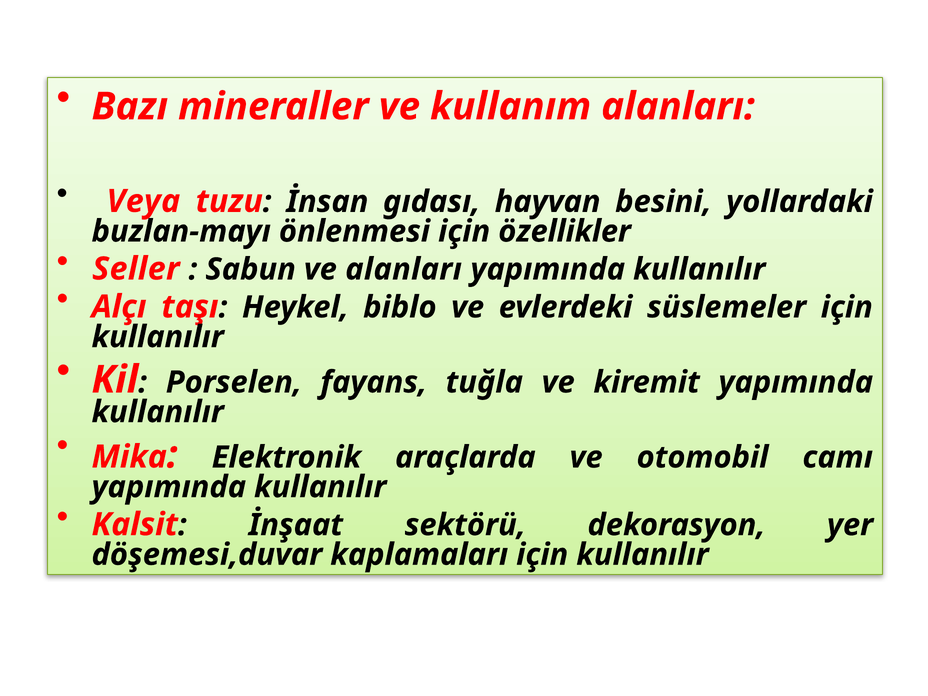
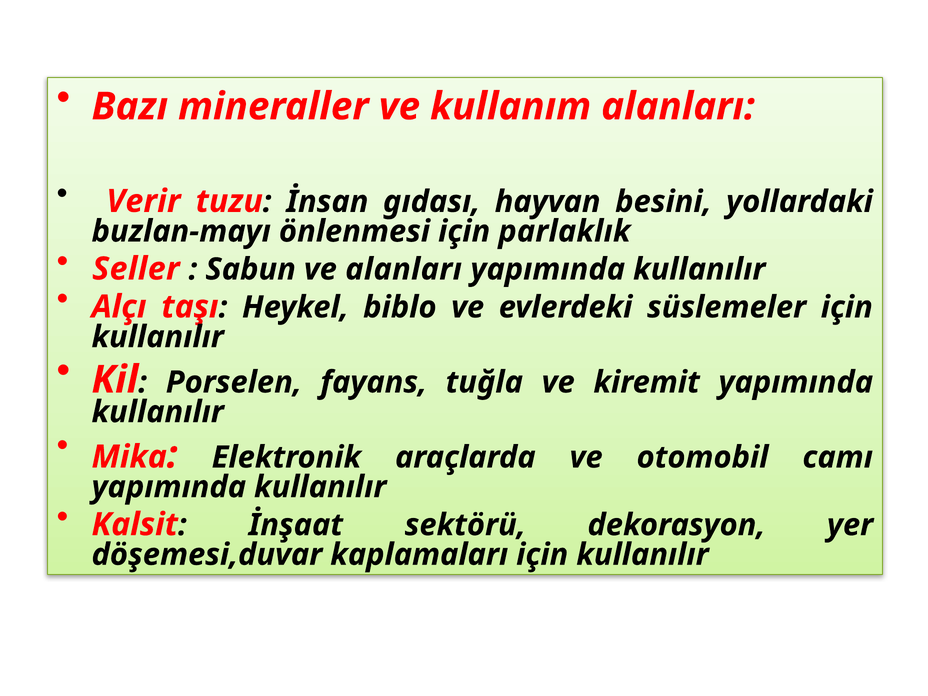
Veya: Veya -> Verir
özellikler: özellikler -> parlaklık
